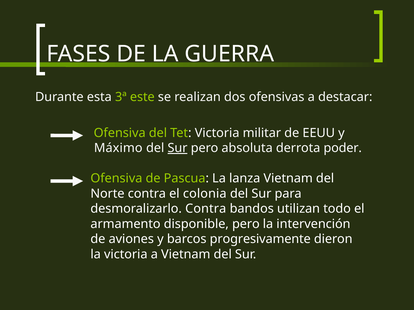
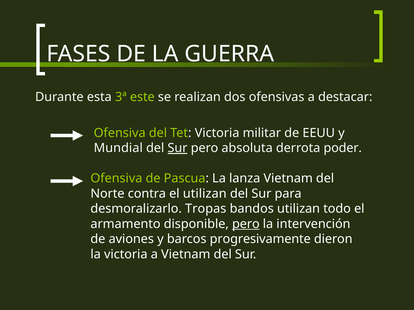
Máximo: Máximo -> Mundial
el colonia: colonia -> utilizan
desmoralizarlo Contra: Contra -> Tropas
pero at (246, 224) underline: none -> present
